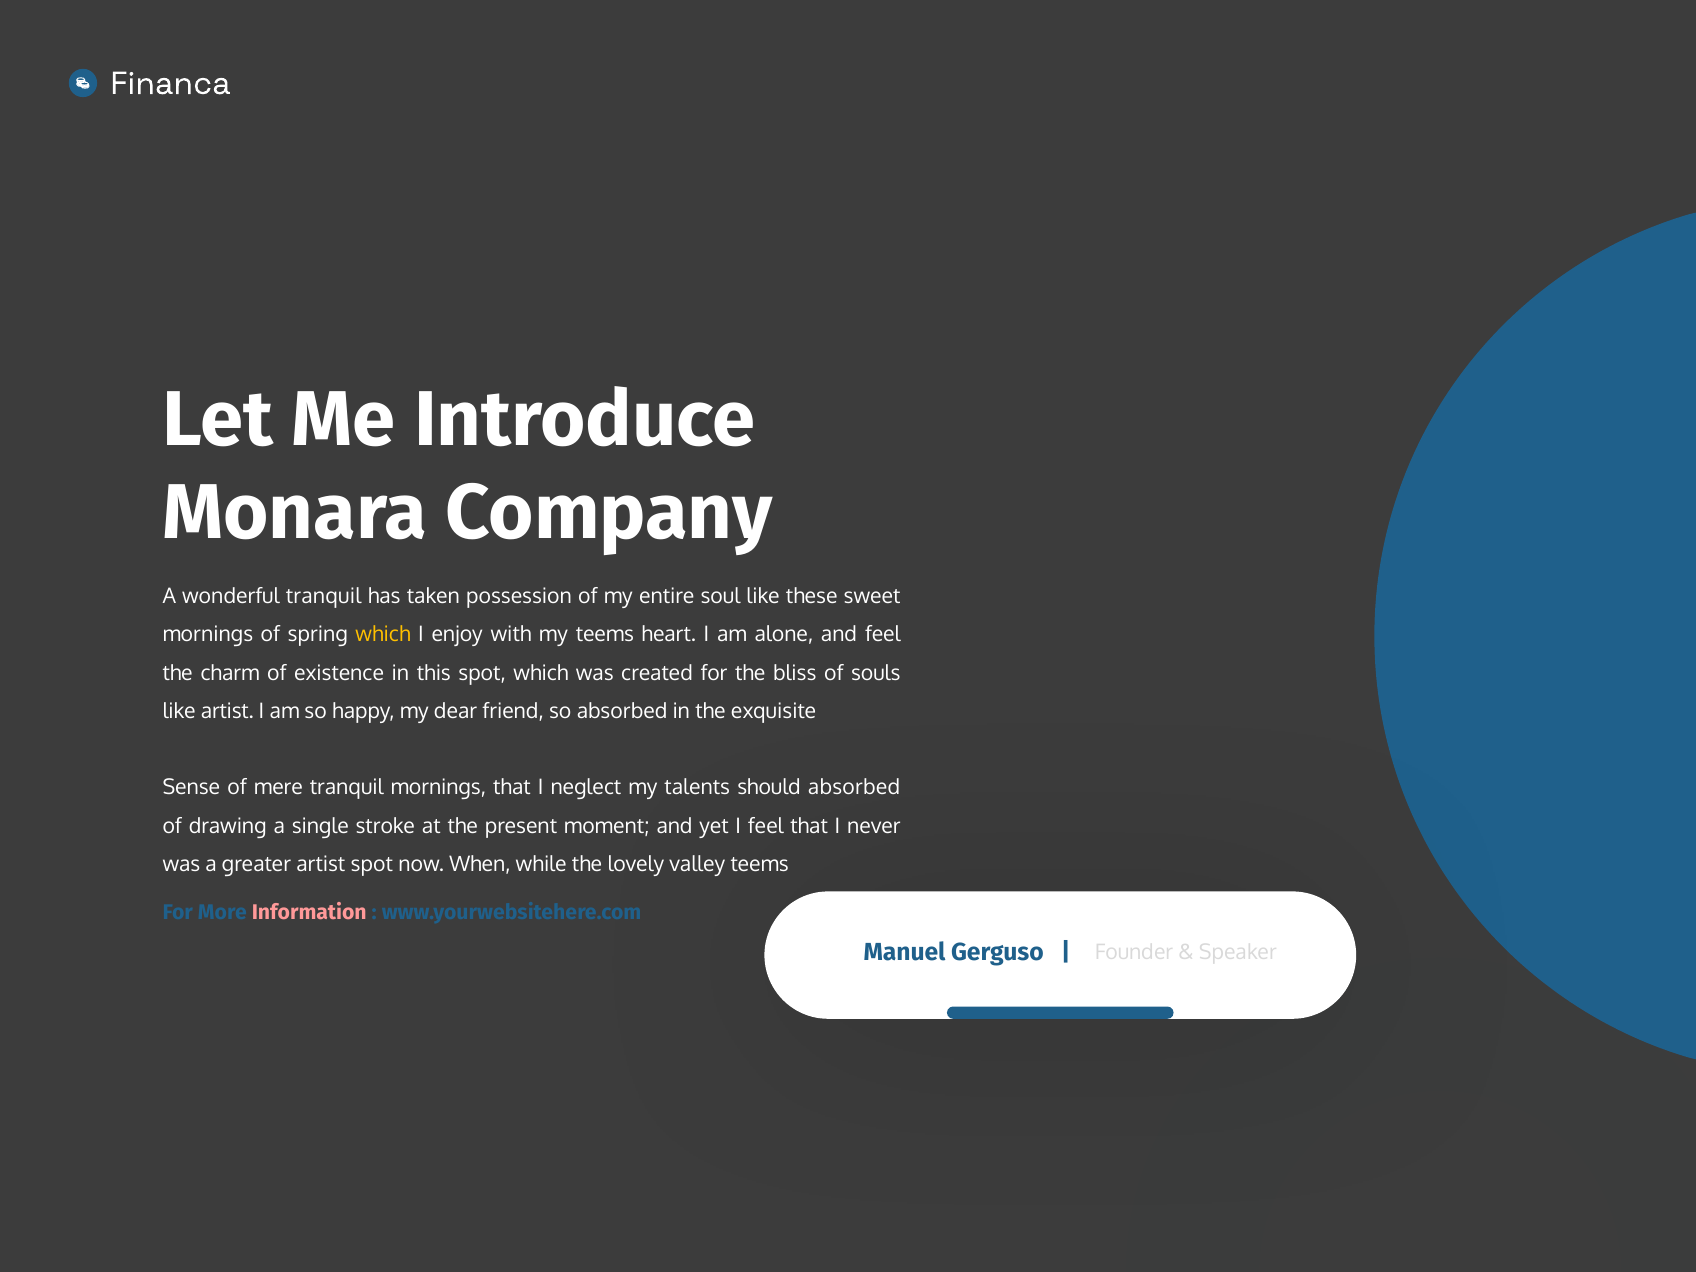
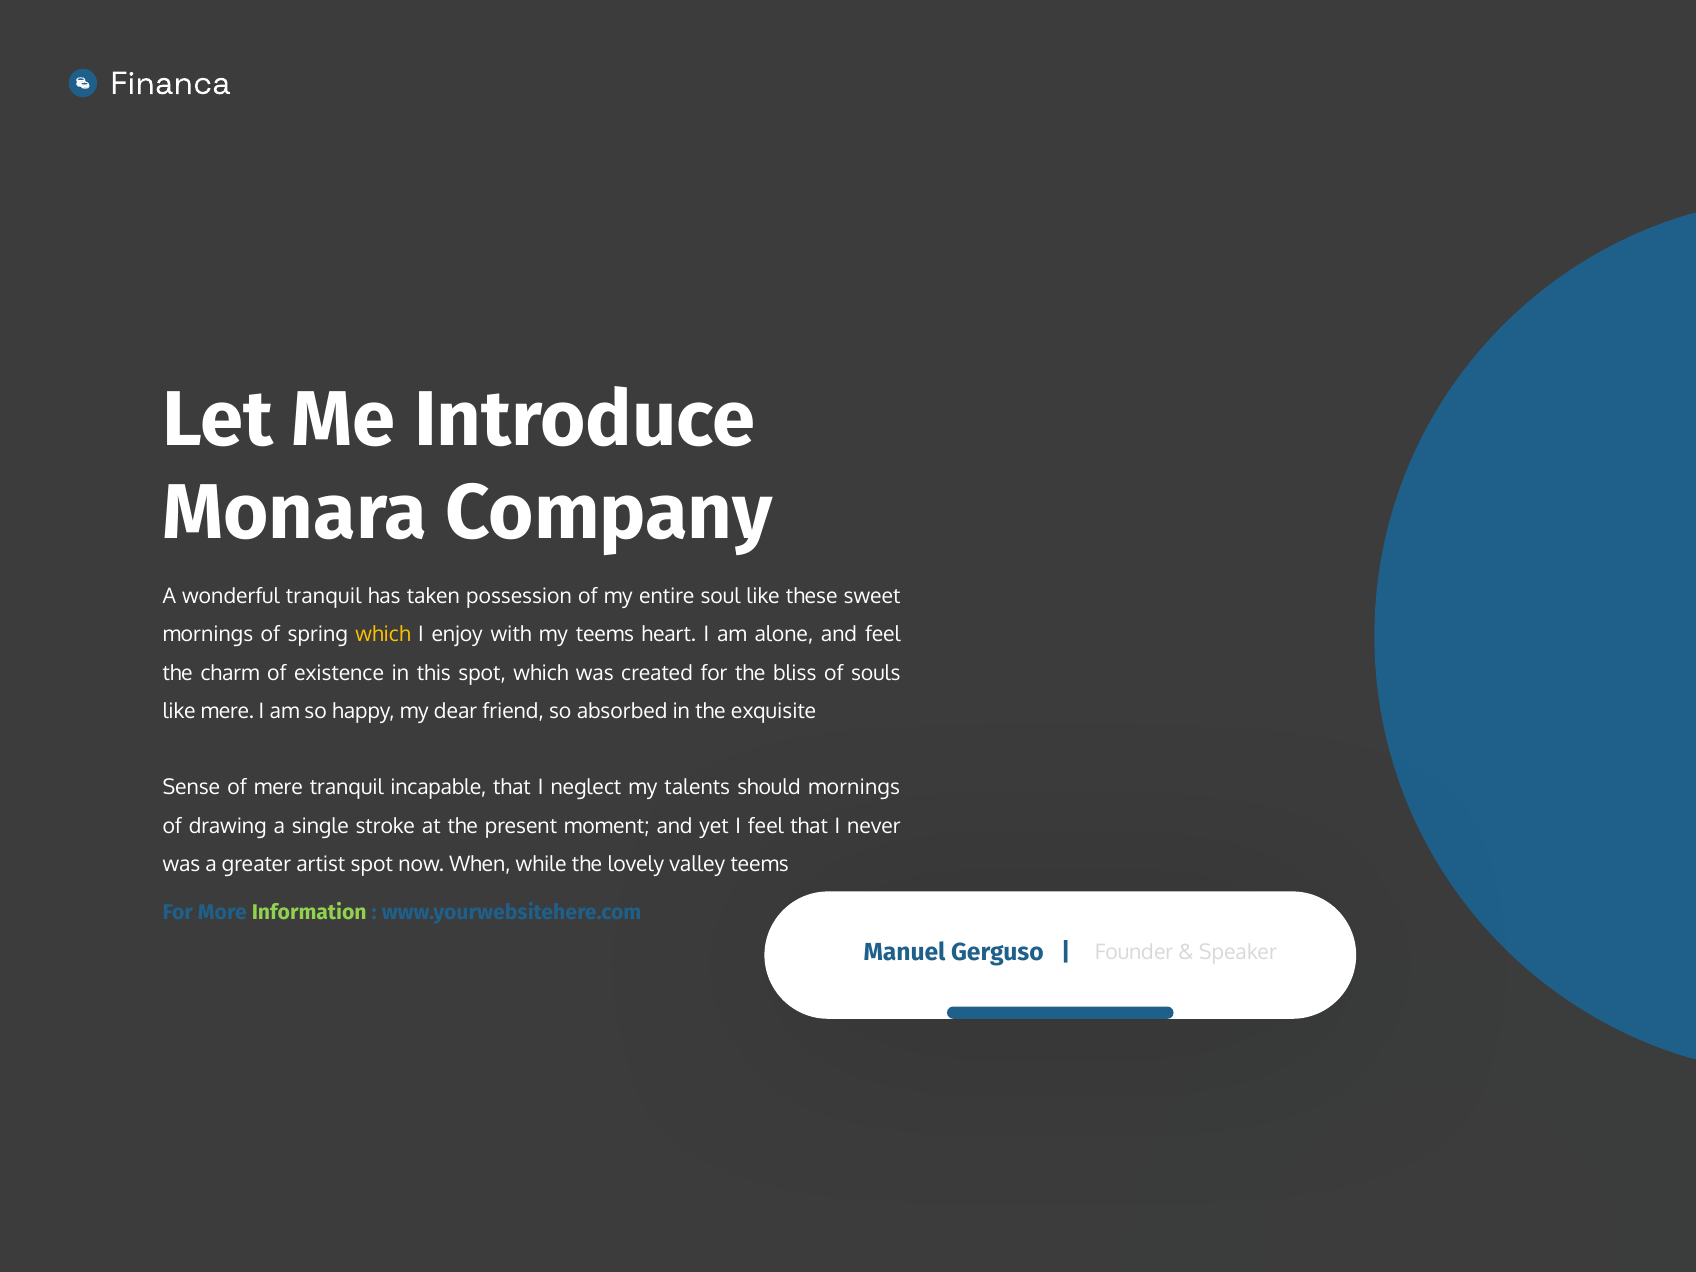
like artist: artist -> mere
tranquil mornings: mornings -> incapable
should absorbed: absorbed -> mornings
Information colour: pink -> light green
